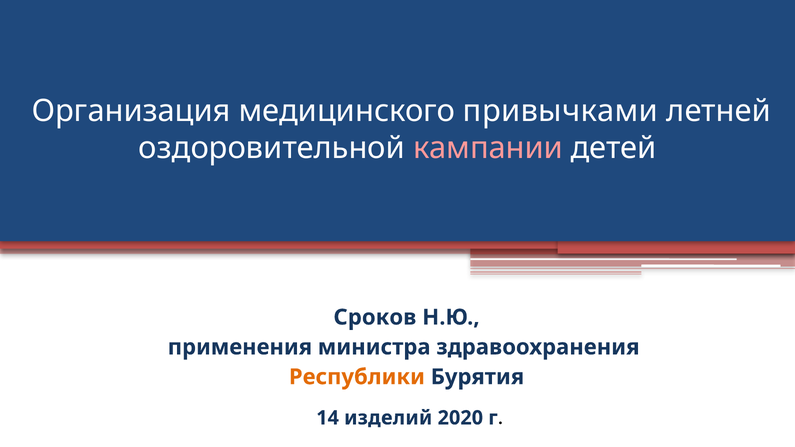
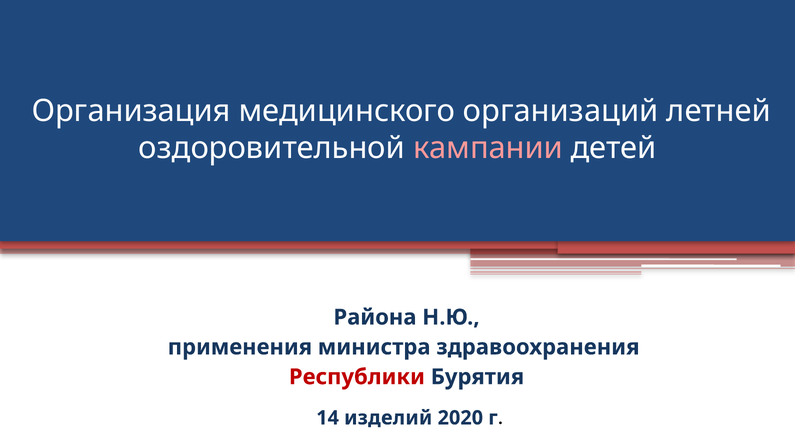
привычками: привычками -> организаций
Сроков: Сроков -> Района
Республики colour: orange -> red
